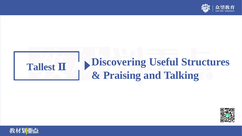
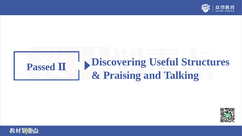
Tallest: Tallest -> Passed
